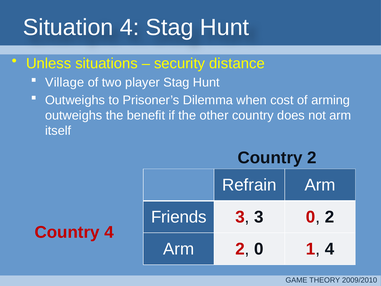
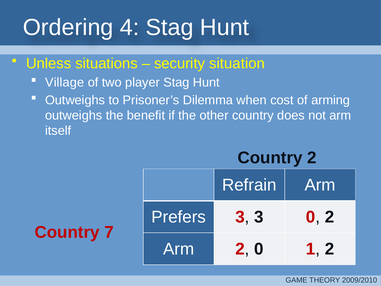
Situation: Situation -> Ordering
distance: distance -> situation
Friends: Friends -> Prefers
Country 4: 4 -> 7
1 4: 4 -> 2
